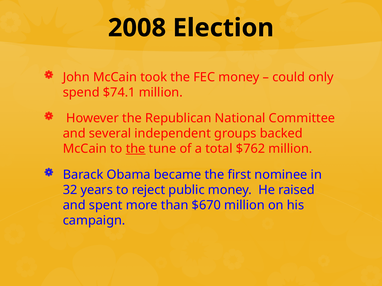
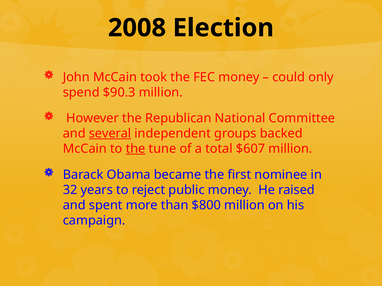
$74.1: $74.1 -> $90.3
several underline: none -> present
$762: $762 -> $607
$670: $670 -> $800
